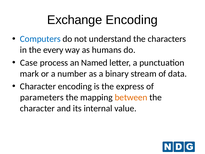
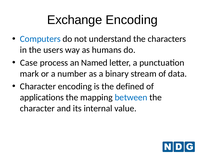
every: every -> users
express: express -> defined
parameters: parameters -> applications
between colour: orange -> blue
